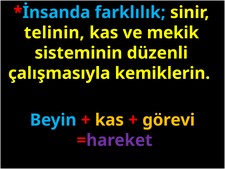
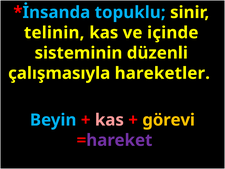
farklılık: farklılık -> topuklu
mekik: mekik -> içinde
kemiklerin: kemiklerin -> hareketler
kas at (109, 120) colour: yellow -> pink
